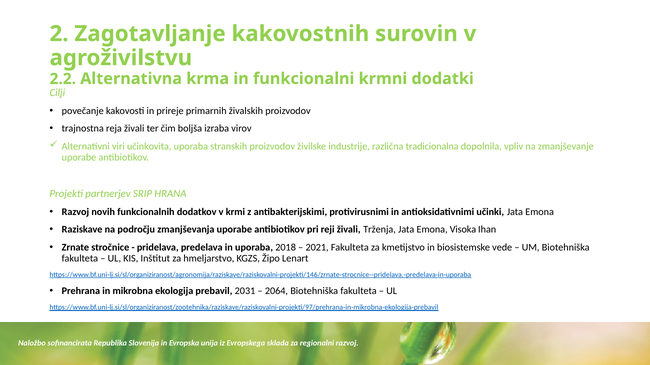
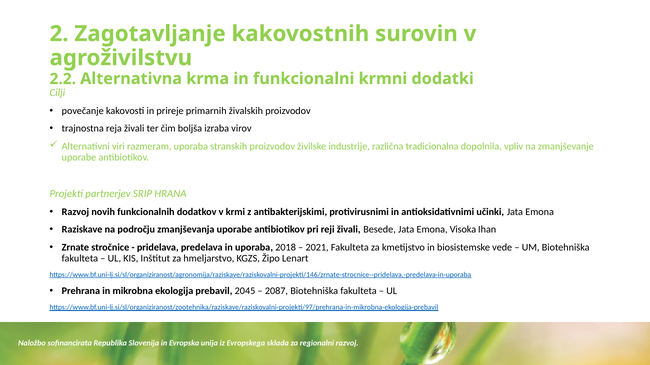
učinkovita: učinkovita -> razmeram
Trženja: Trženja -> Besede
2031: 2031 -> 2045
2064: 2064 -> 2087
